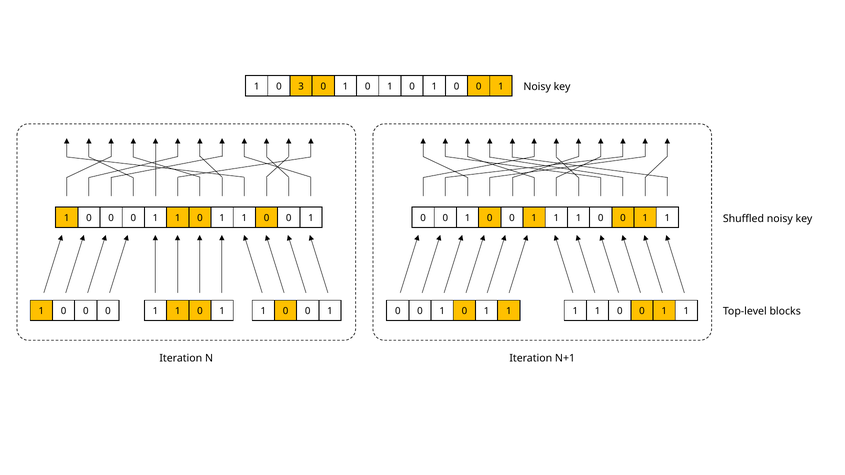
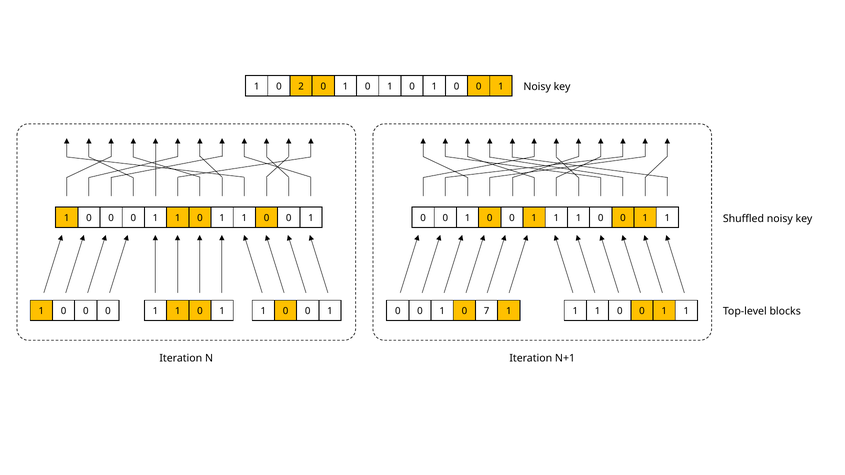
3: 3 -> 2
1 at (487, 311): 1 -> 7
